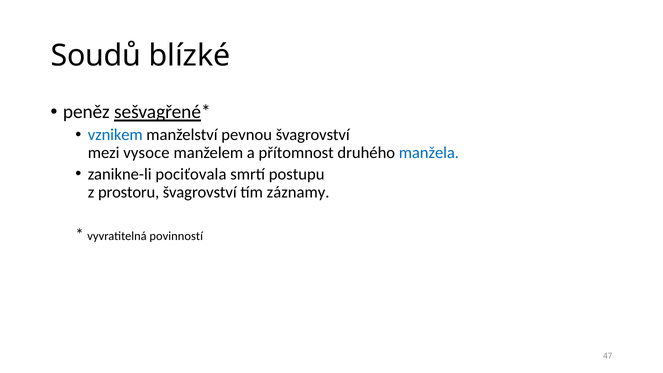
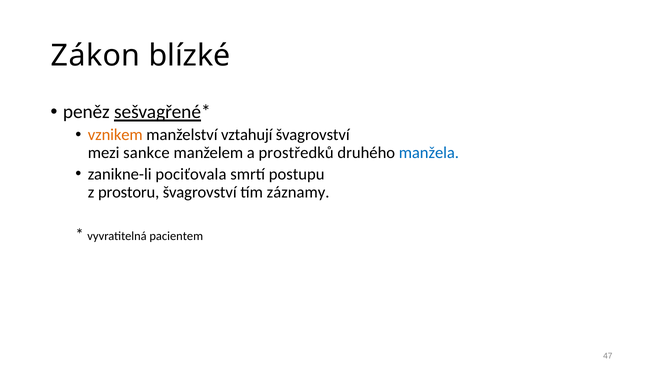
Soudů: Soudů -> Zákon
vznikem colour: blue -> orange
pevnou: pevnou -> vztahují
vysoce: vysoce -> sankce
přítomnost: přítomnost -> prostředků
povinností: povinností -> pacientem
